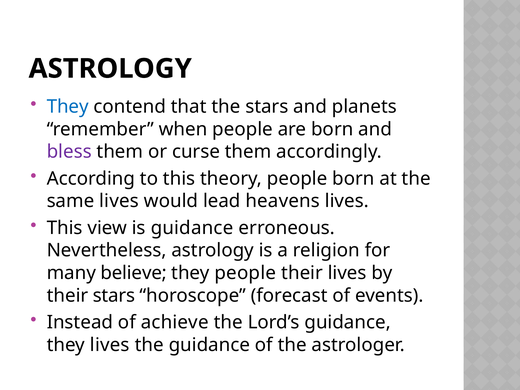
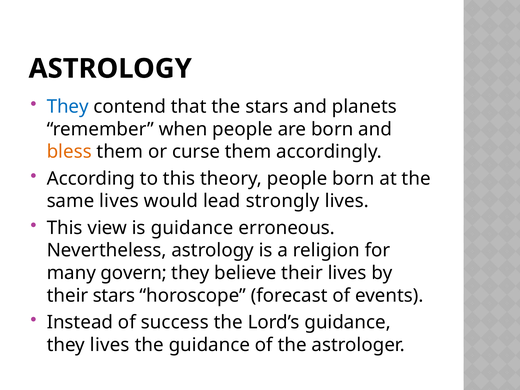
bless colour: purple -> orange
heavens: heavens -> strongly
believe: believe -> govern
they people: people -> believe
achieve: achieve -> success
